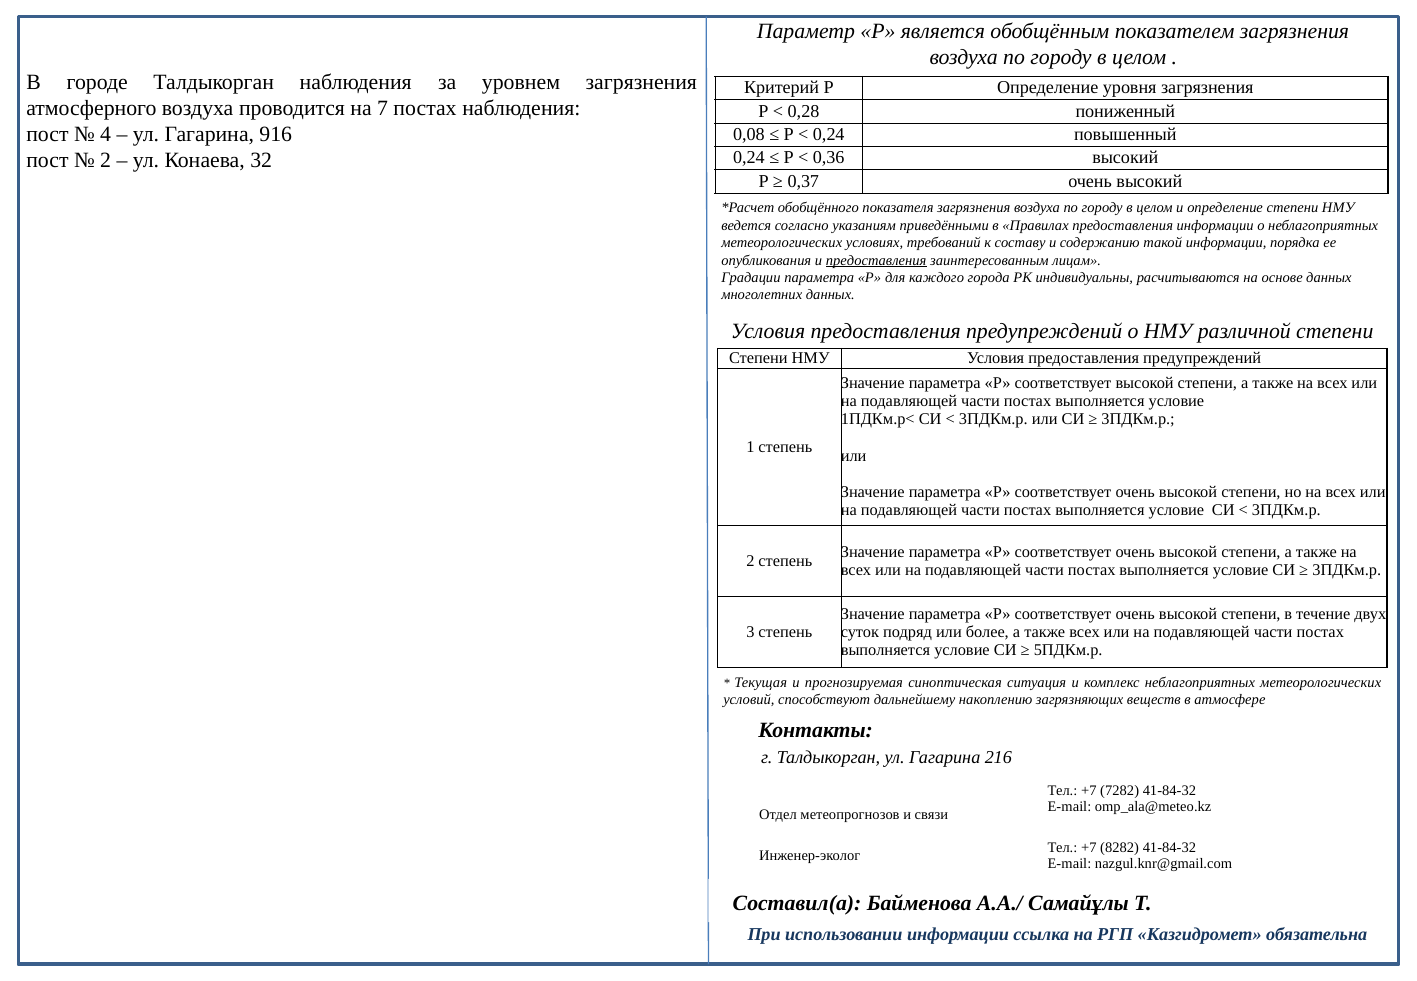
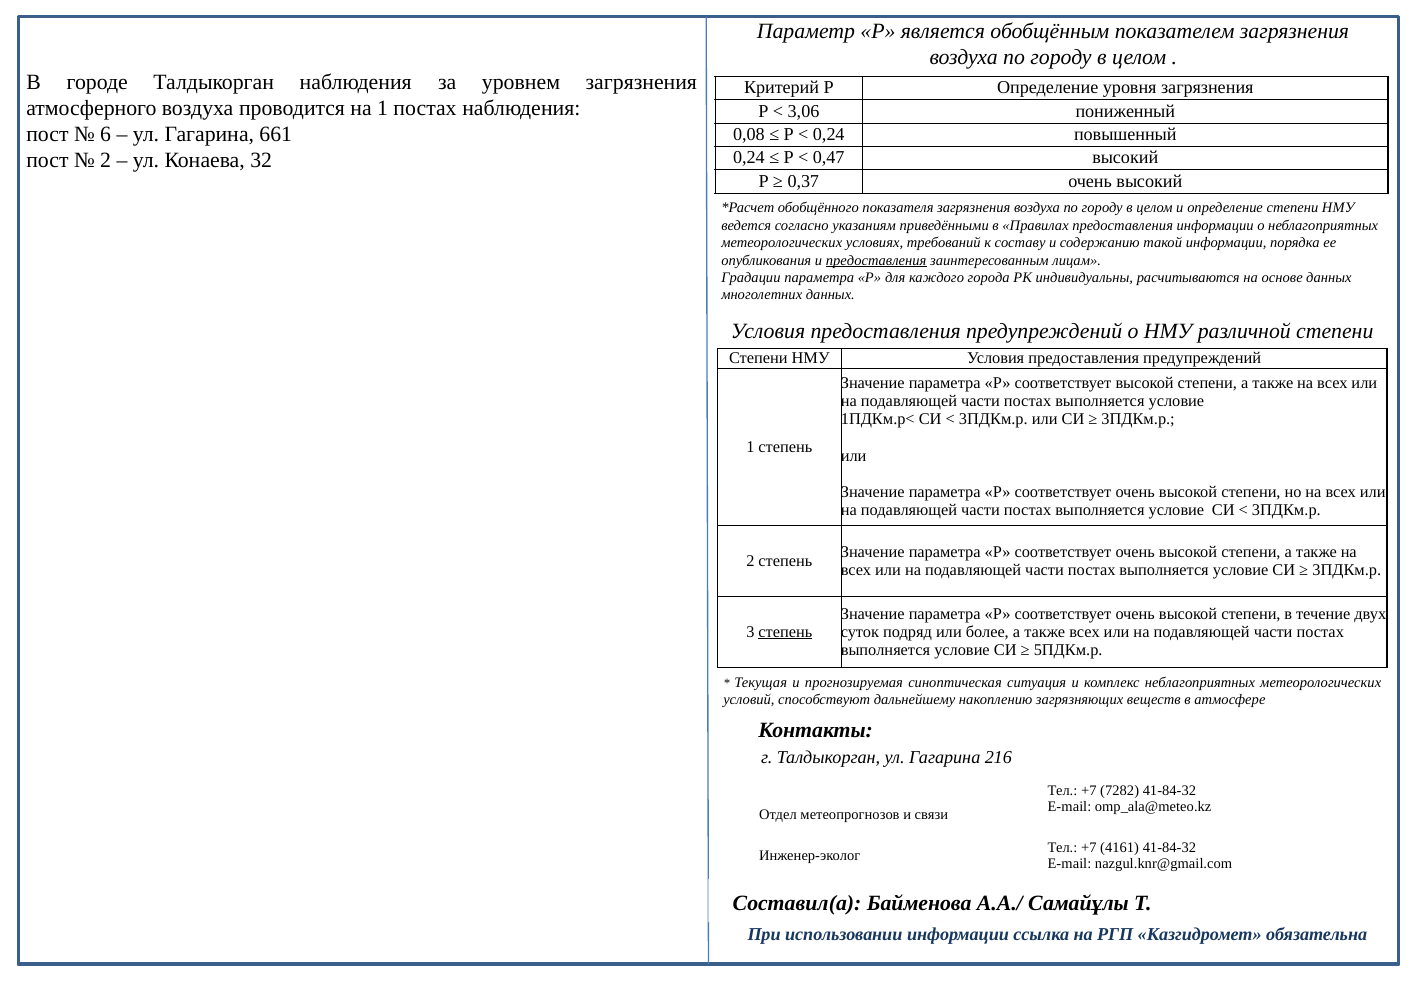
на 7: 7 -> 1
0,28: 0,28 -> 3,06
4: 4 -> 6
916: 916 -> 661
0,36: 0,36 -> 0,47
степень at (785, 632) underline: none -> present
8282: 8282 -> 4161
